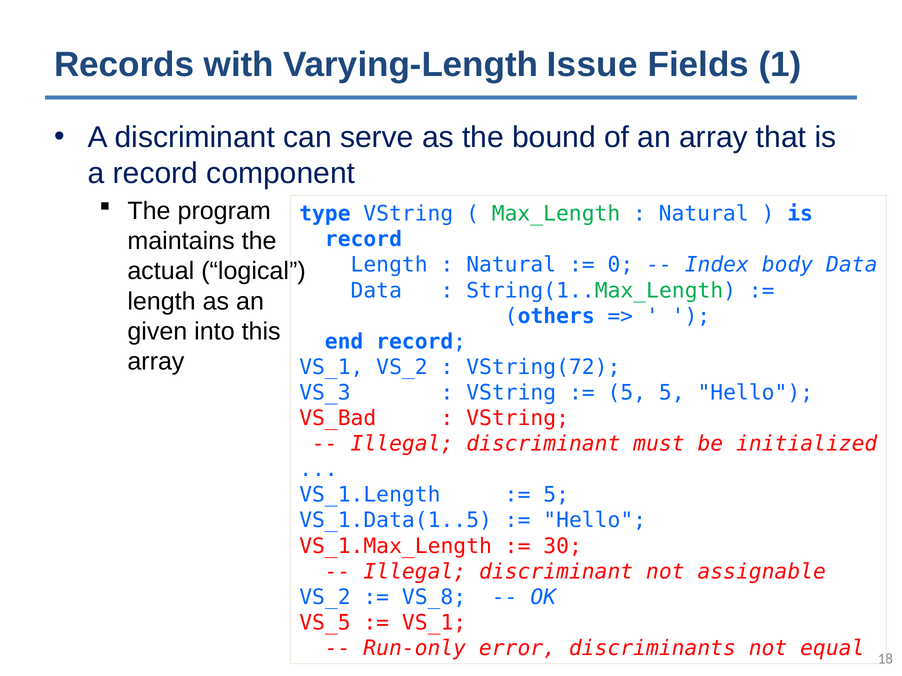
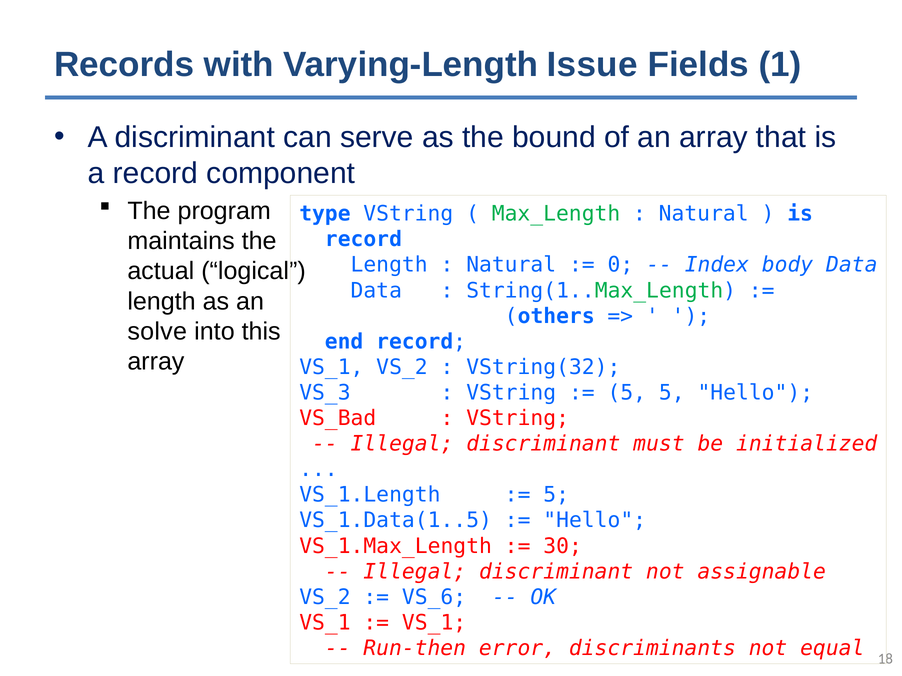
given: given -> solve
VString(72: VString(72 -> VString(32
VS_8: VS_8 -> VS_6
VS_5 at (325, 623): VS_5 -> VS_1
Run-only: Run-only -> Run-then
